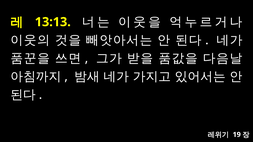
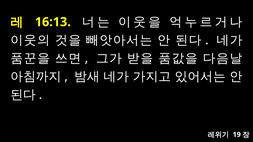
13:13: 13:13 -> 16:13
